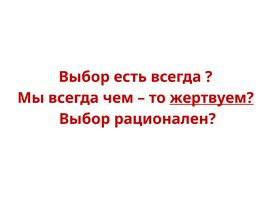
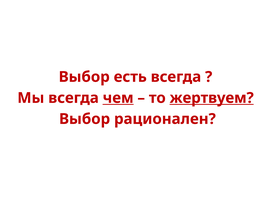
чем underline: none -> present
